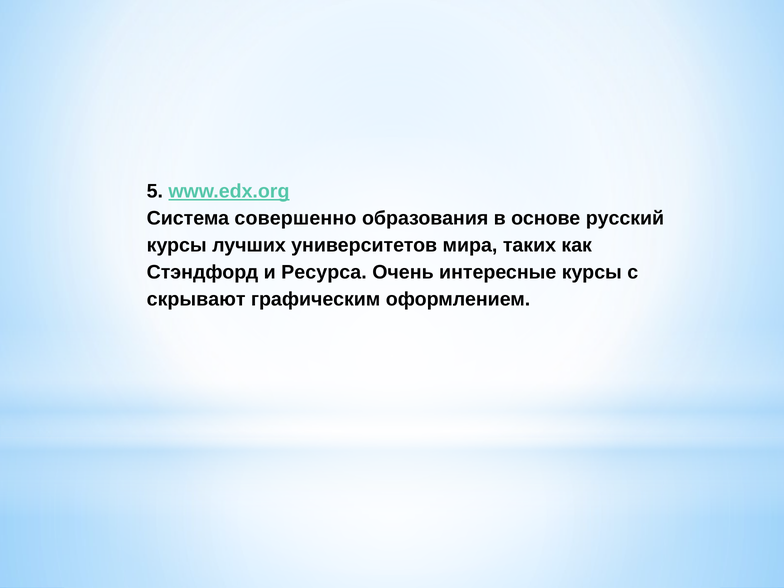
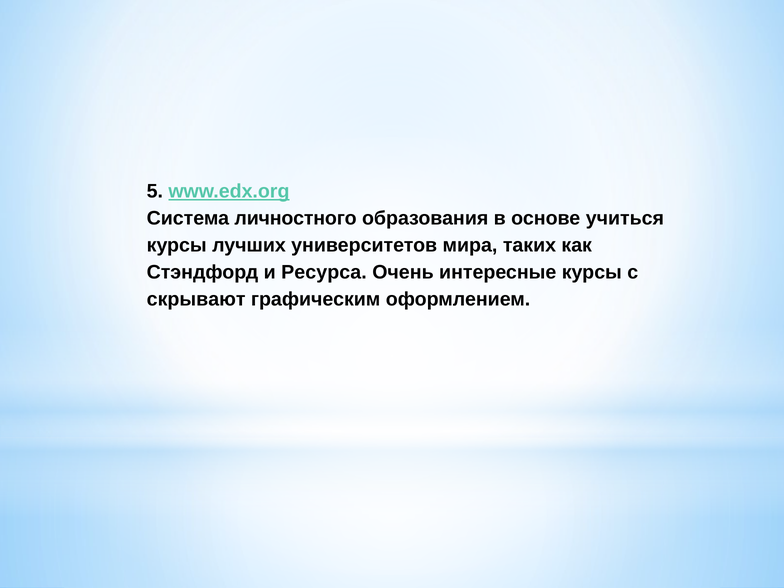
совершенно: совершенно -> личностного
русский: русский -> учиться
